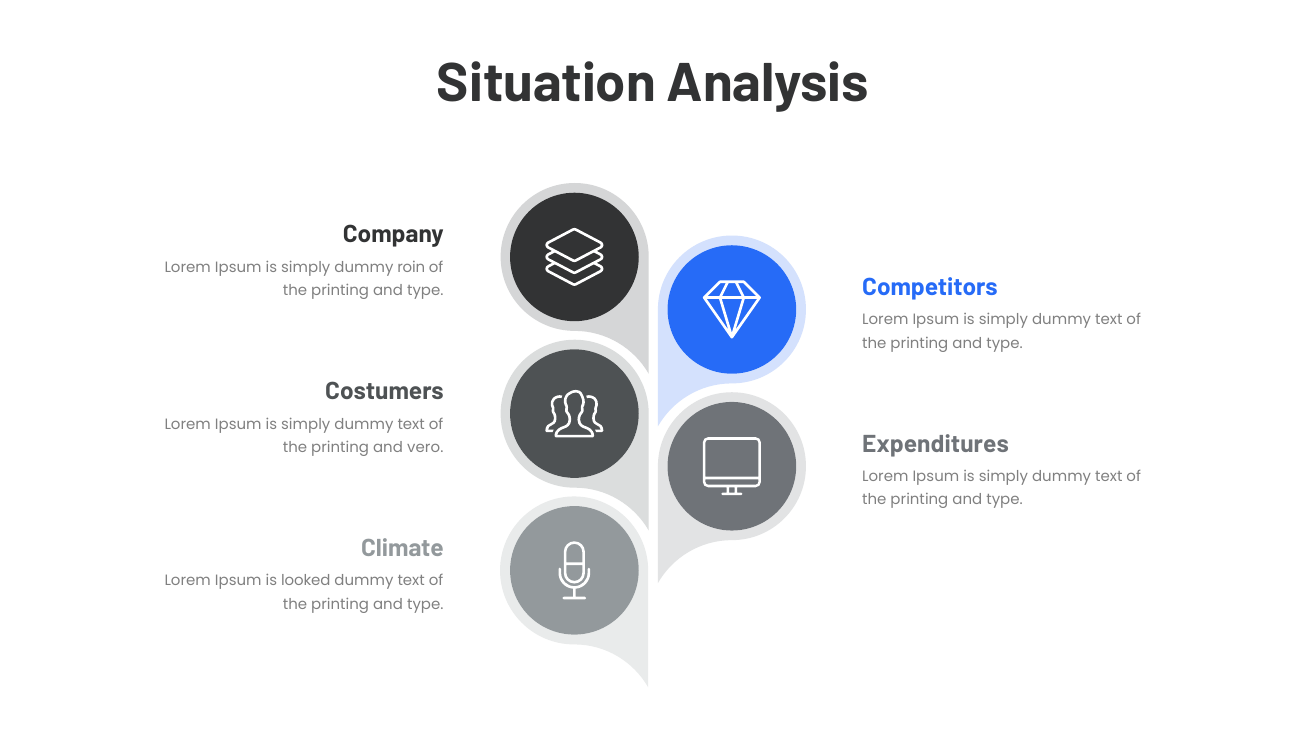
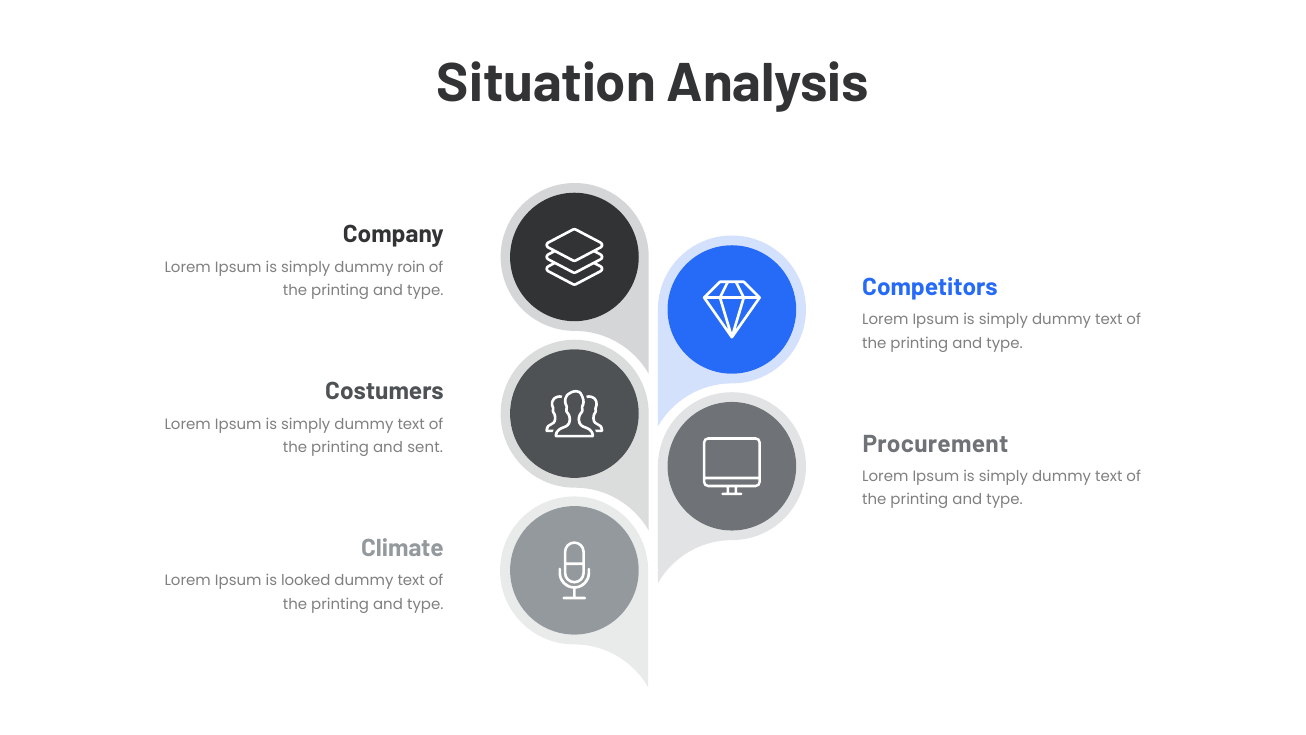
Expenditures: Expenditures -> Procurement
vero: vero -> sent
